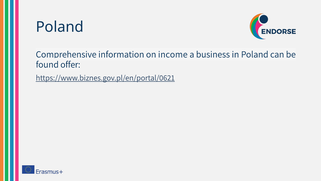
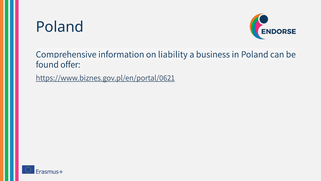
income: income -> liability
